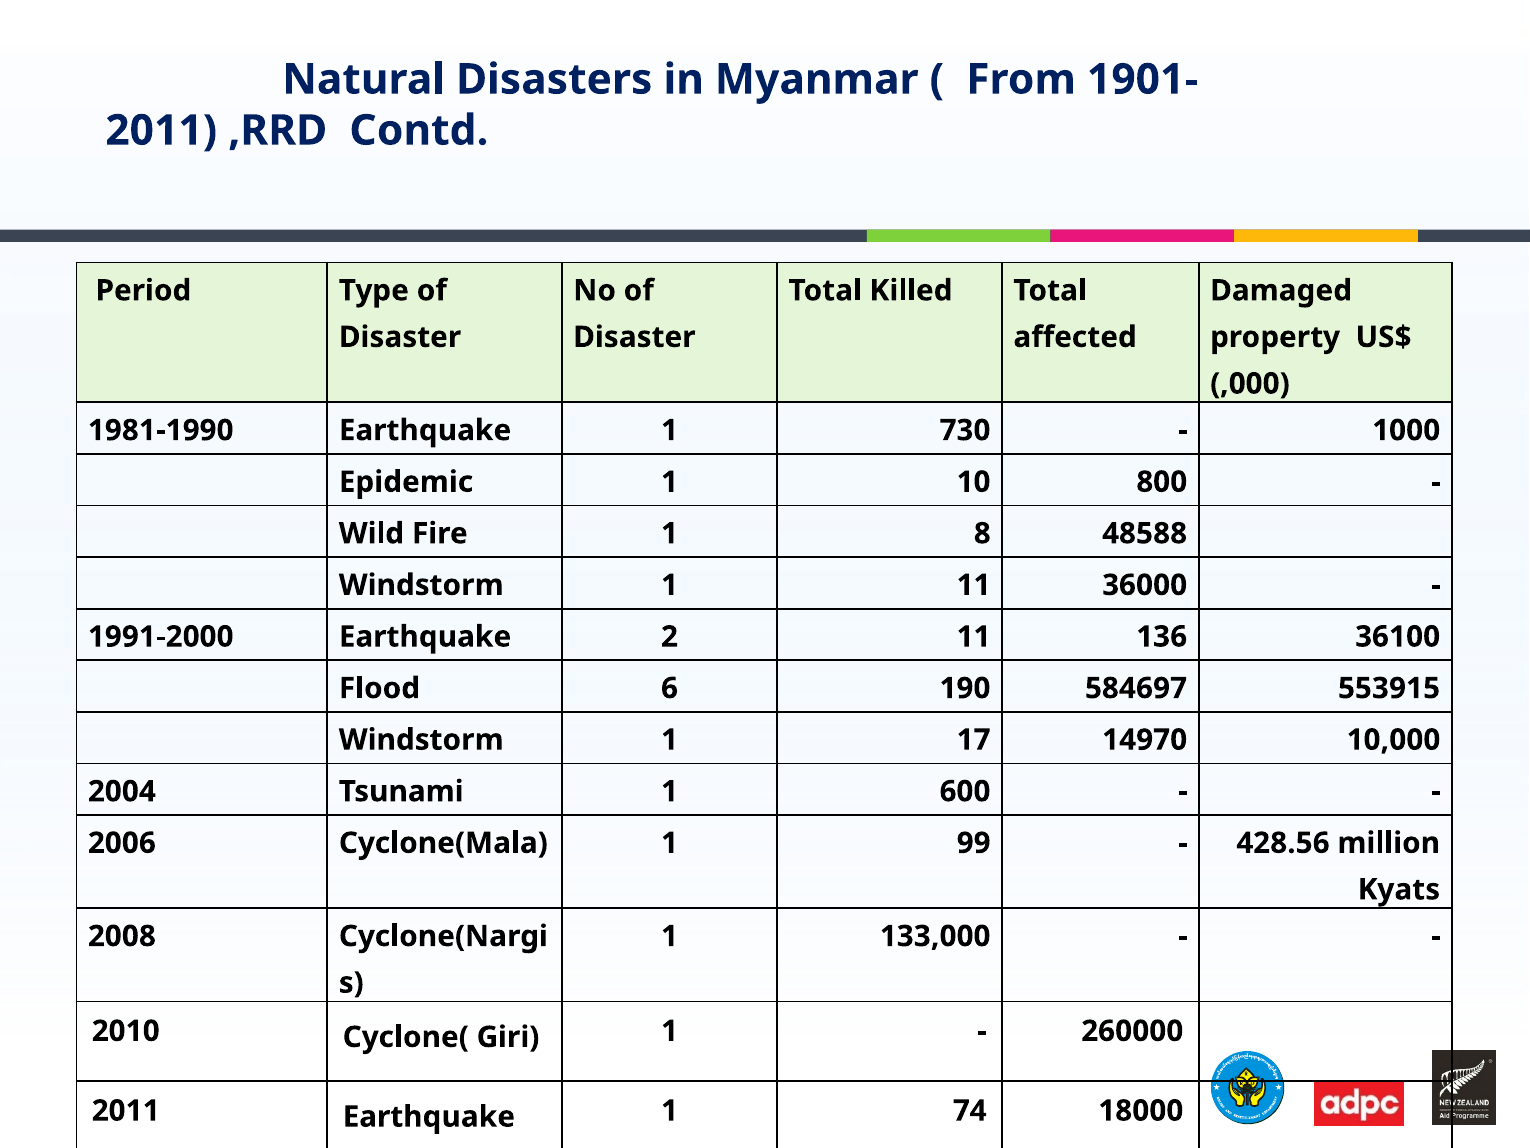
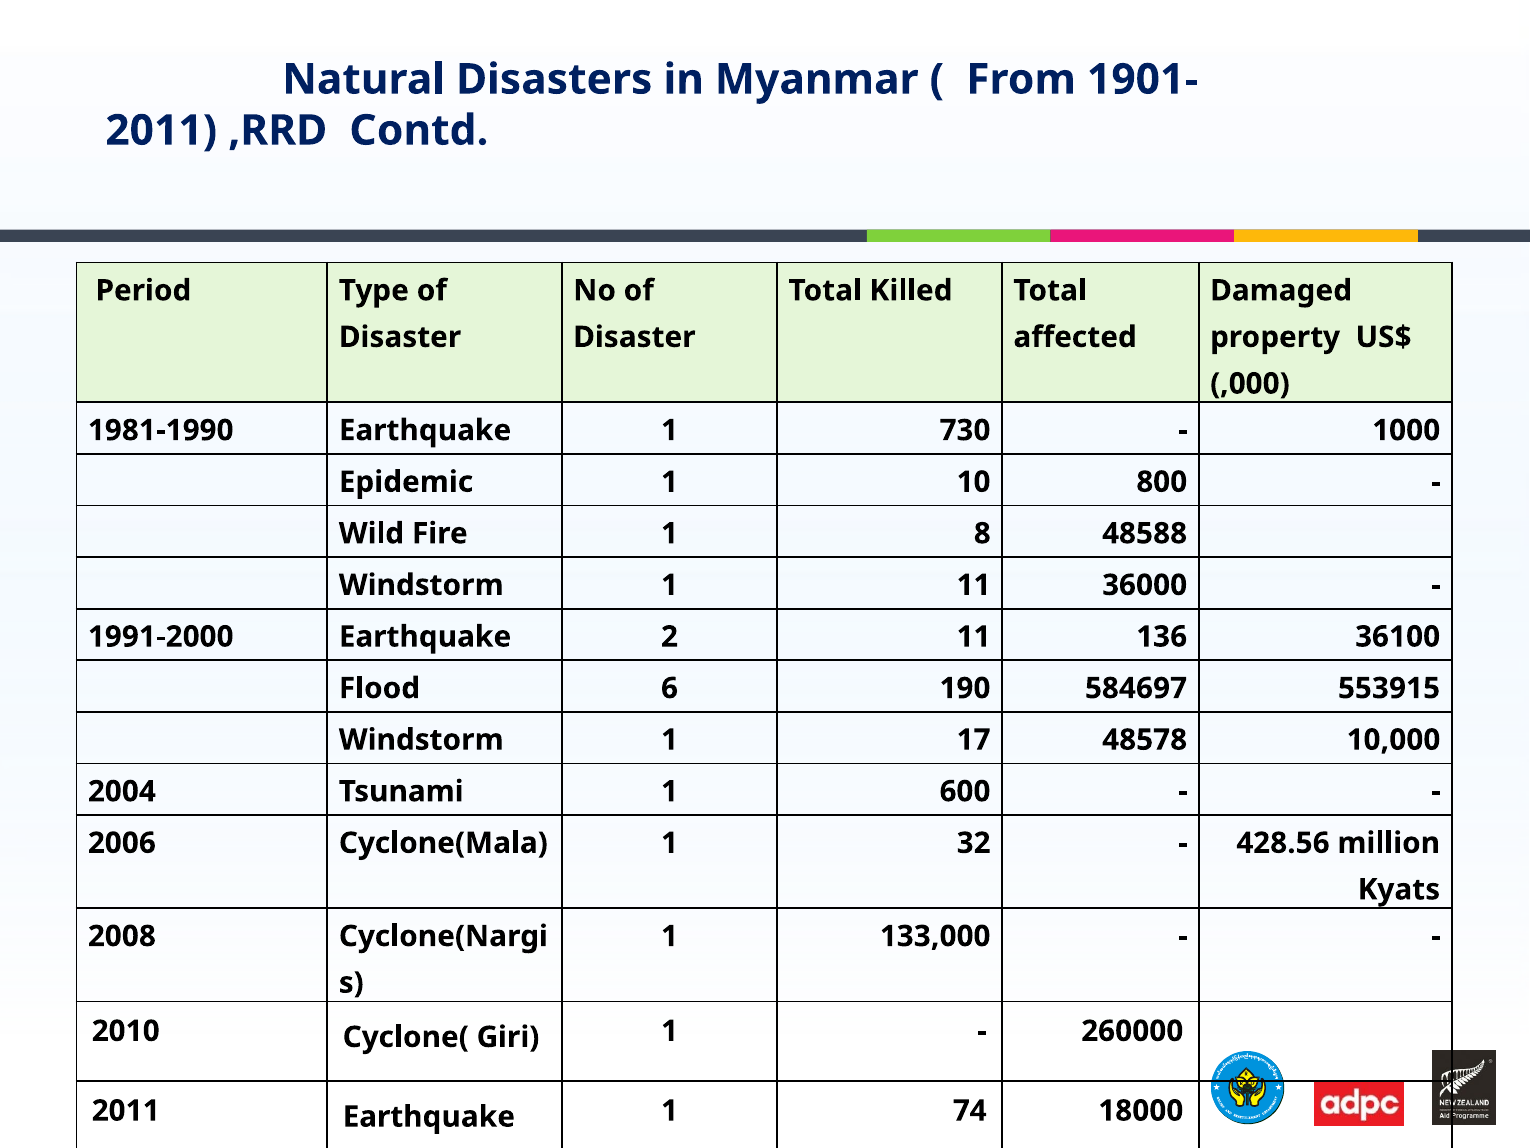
14970: 14970 -> 48578
99: 99 -> 32
